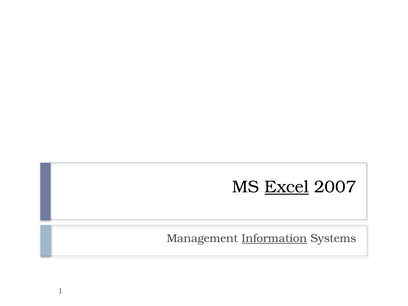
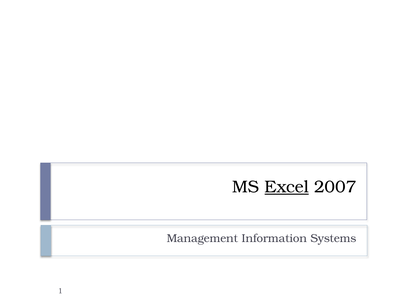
Information underline: present -> none
